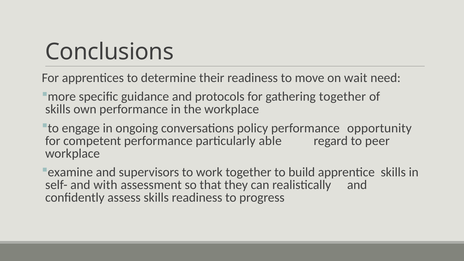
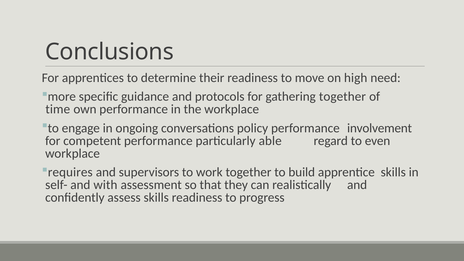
wait: wait -> high
skills at (58, 109): skills -> time
opportunity: opportunity -> involvement
peer: peer -> even
examine: examine -> requires
